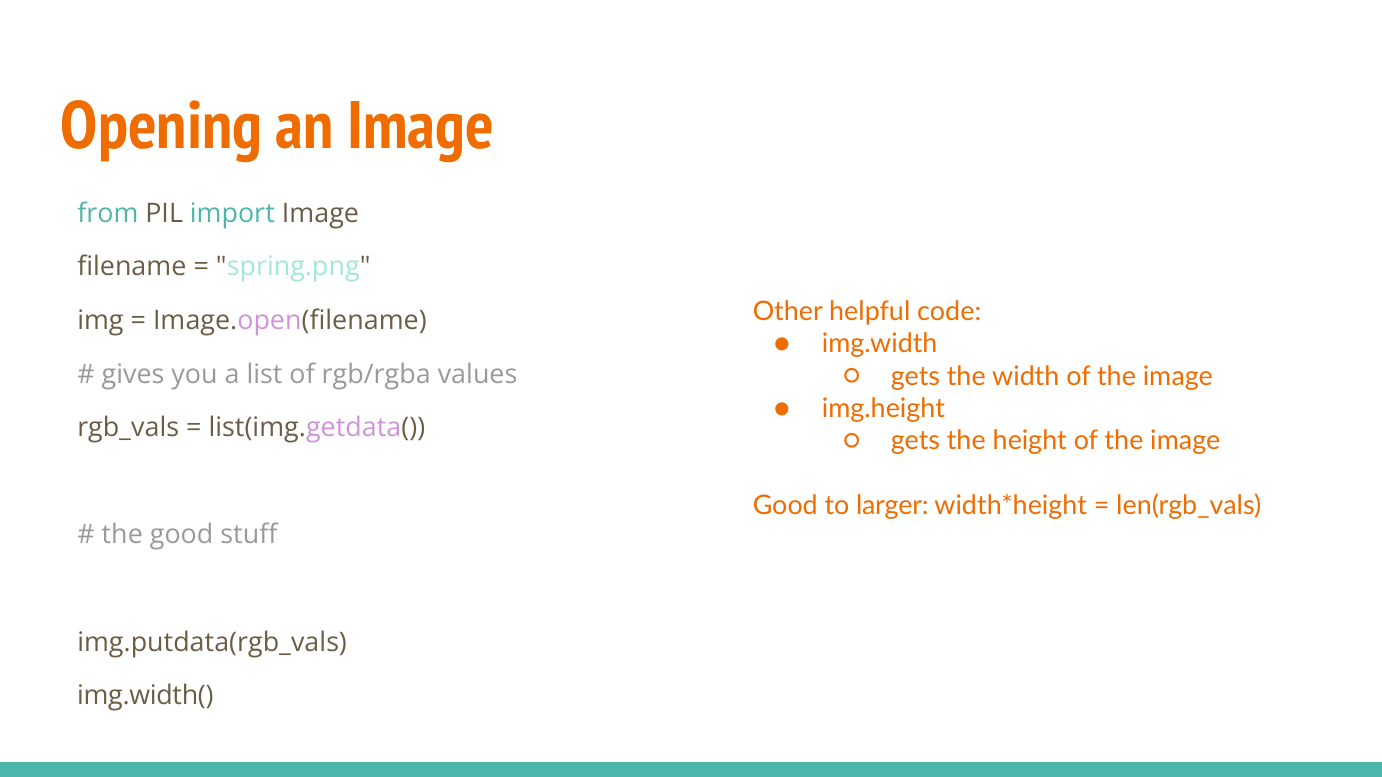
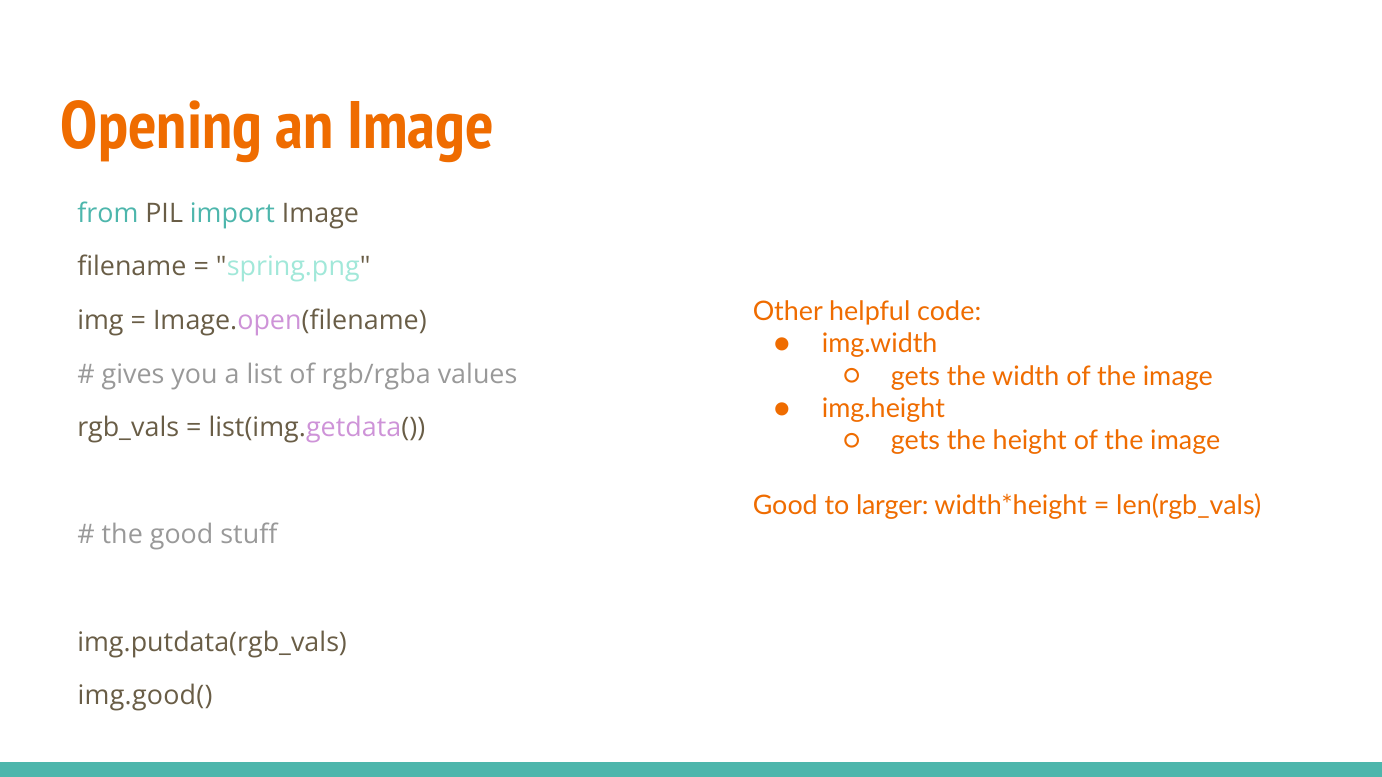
img.width(: img.width( -> img.good(
